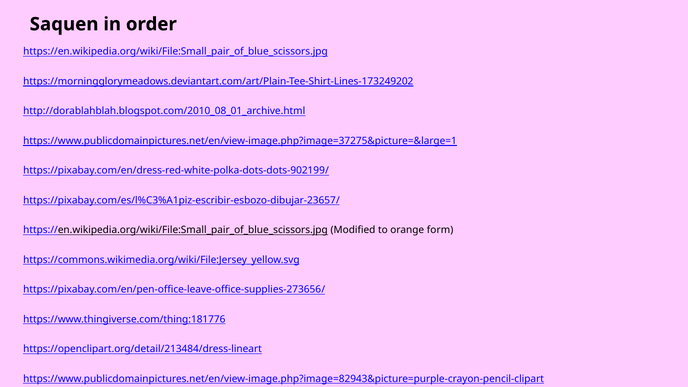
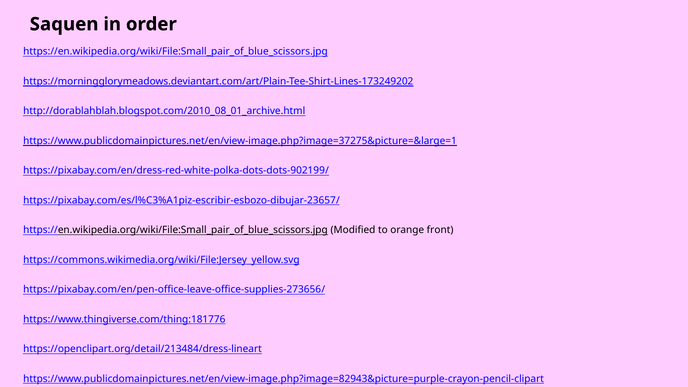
form: form -> front
